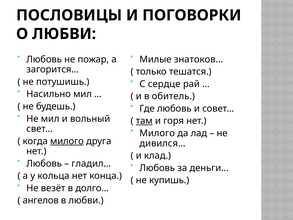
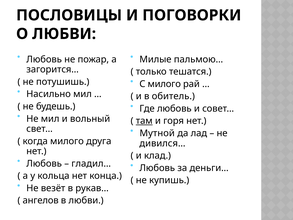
знатоков…: знатоков… -> пальмою…
С сердце: сердце -> милого
Милого at (157, 133): Милого -> Мутной
милого at (67, 141) underline: present -> none
долго…: долго… -> рукав…
